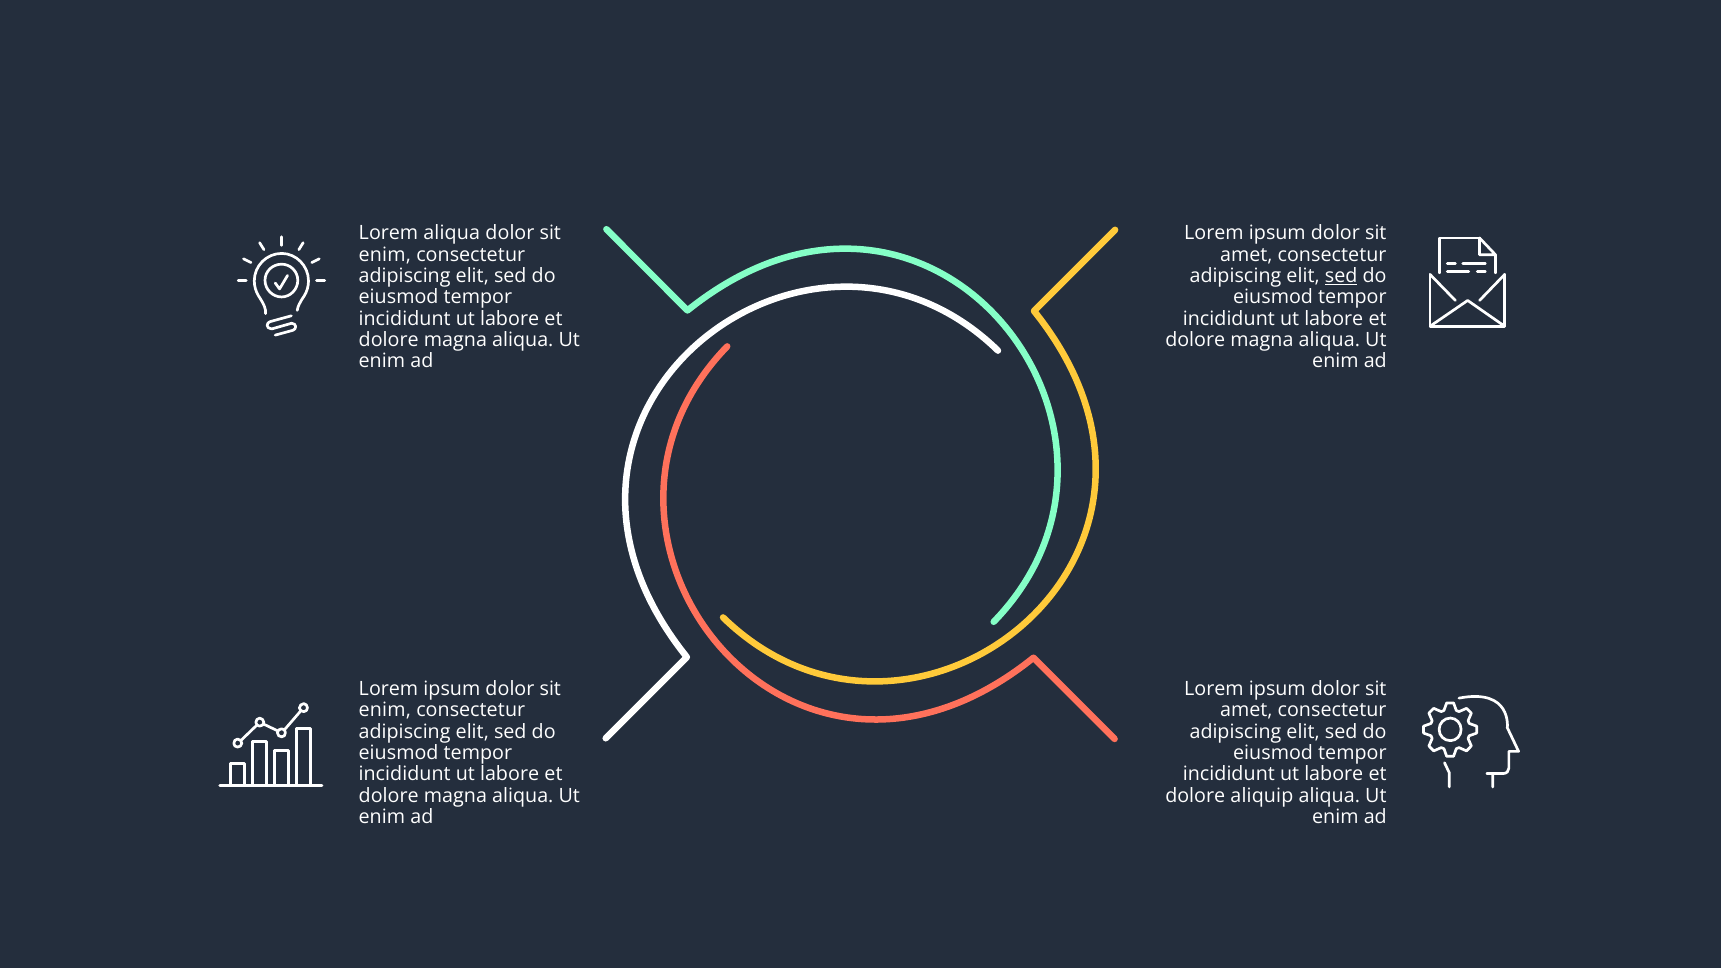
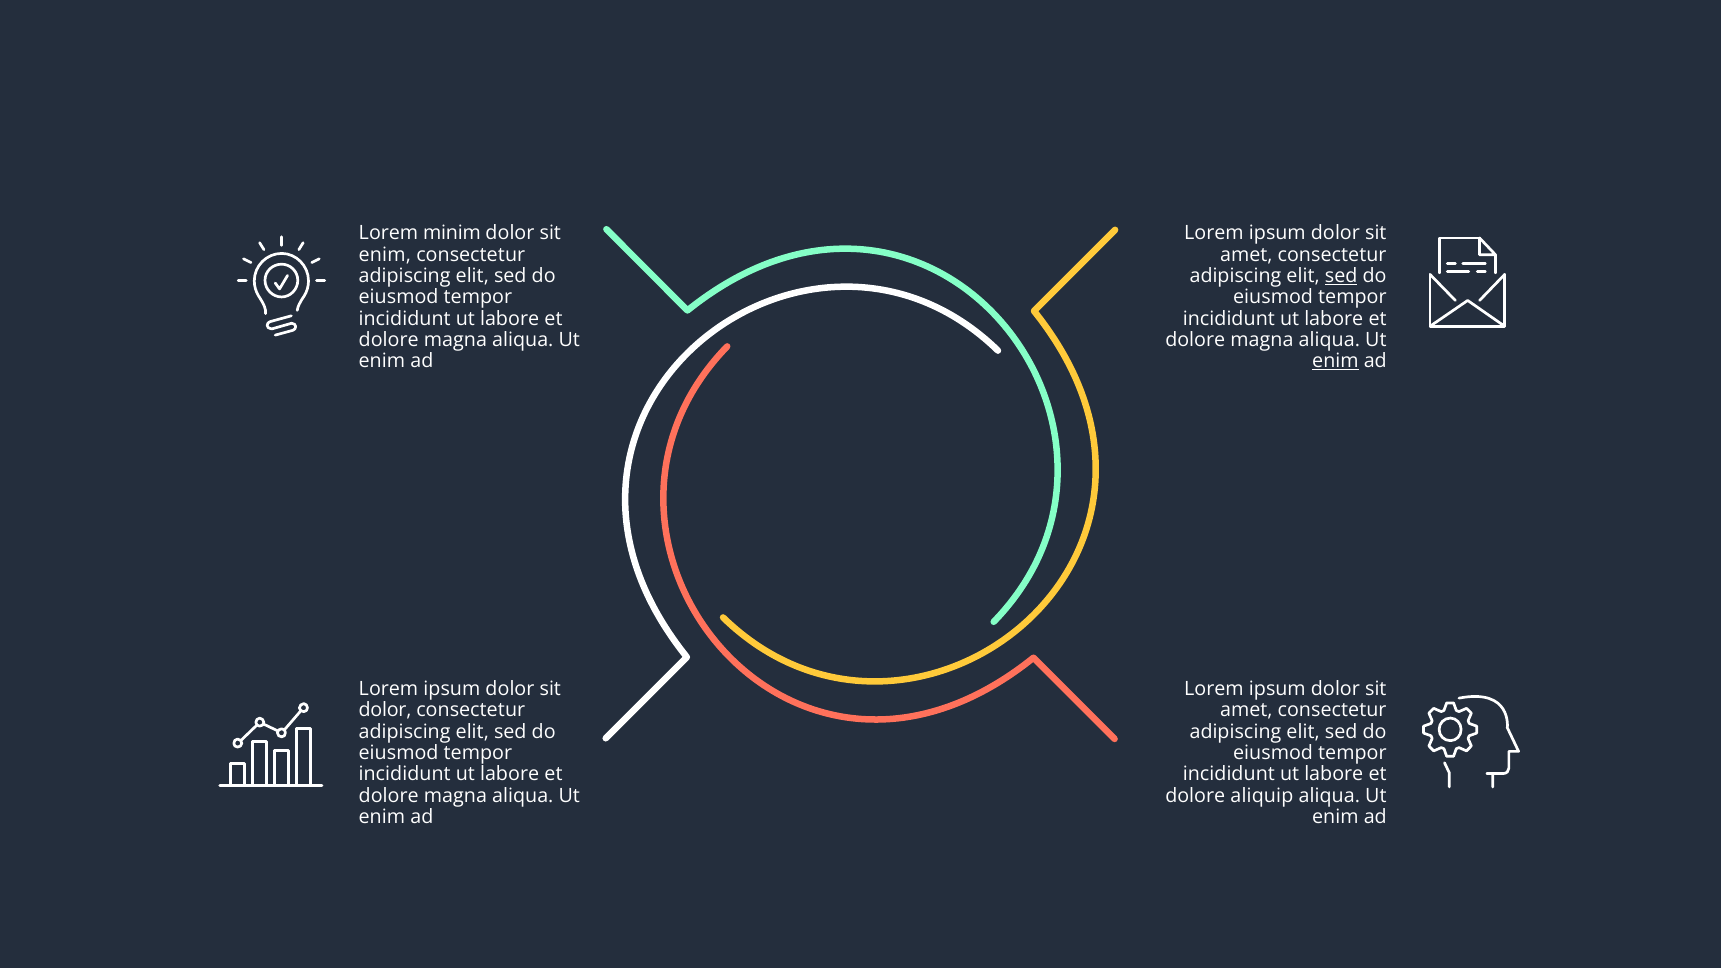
Lorem aliqua: aliqua -> minim
enim at (1335, 361) underline: none -> present
enim at (385, 710): enim -> dolor
